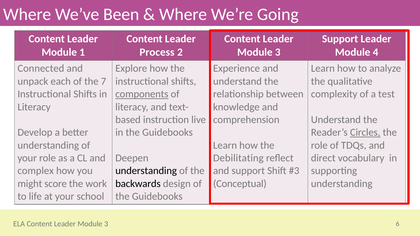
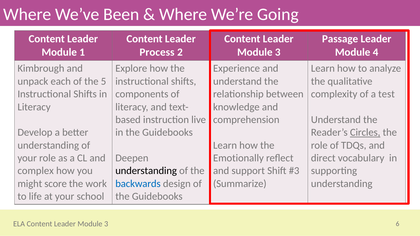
Support at (340, 39): Support -> Passage
Connected: Connected -> Kimbrough
7: 7 -> 5
components underline: present -> none
Debilitating: Debilitating -> Emotionally
backwards colour: black -> blue
Conceptual: Conceptual -> Summarize
